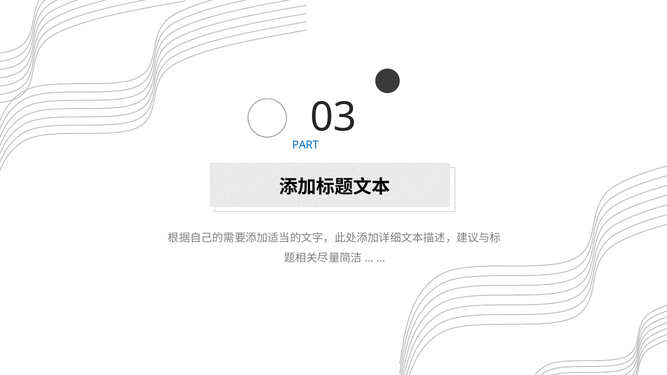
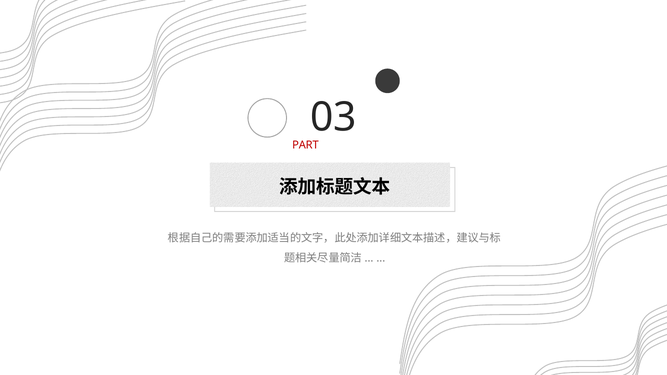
PART colour: blue -> red
